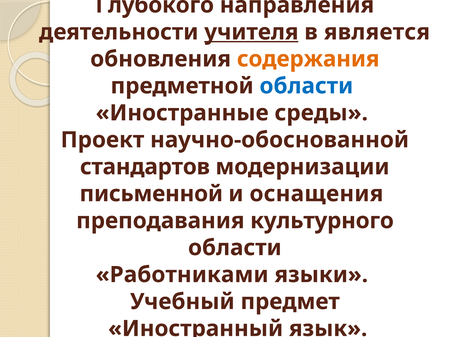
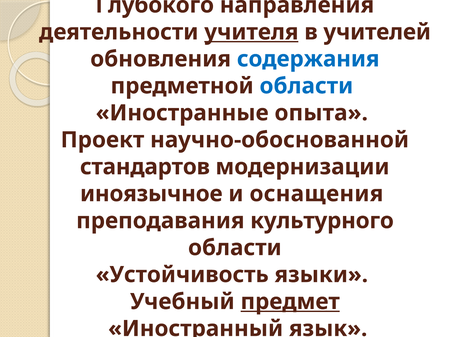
является: является -> учителей
содержания colour: orange -> blue
среды: среды -> опыта
письменной: письменной -> иноязычное
Работниками: Работниками -> Устойчивость
предмет underline: none -> present
